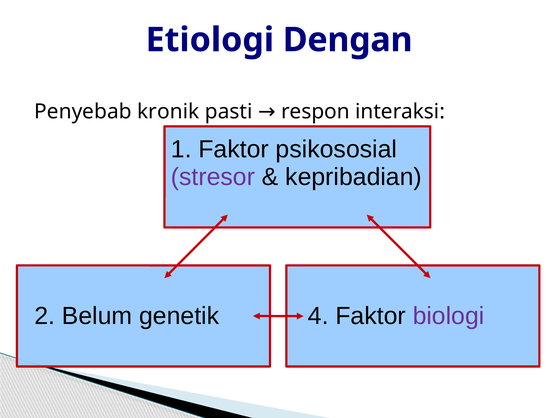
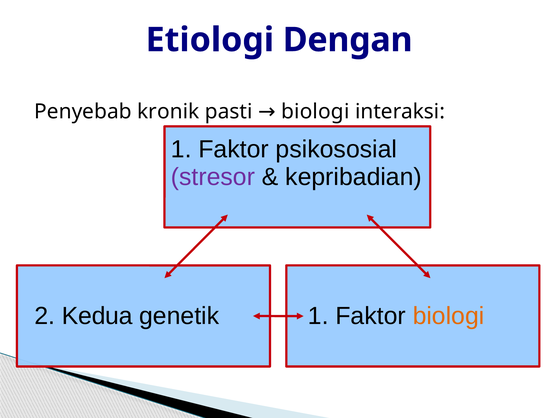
pasti respon: respon -> biologi
Belum: Belum -> Kedua
genetik 4: 4 -> 1
biologi at (449, 316) colour: purple -> orange
